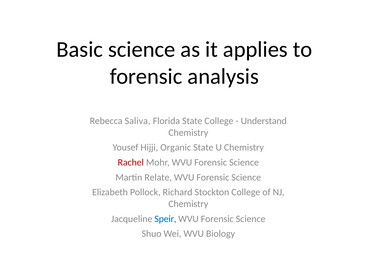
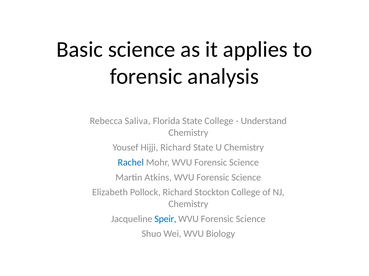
Hijji Organic: Organic -> Richard
Rachel colour: red -> blue
Relate: Relate -> Atkins
